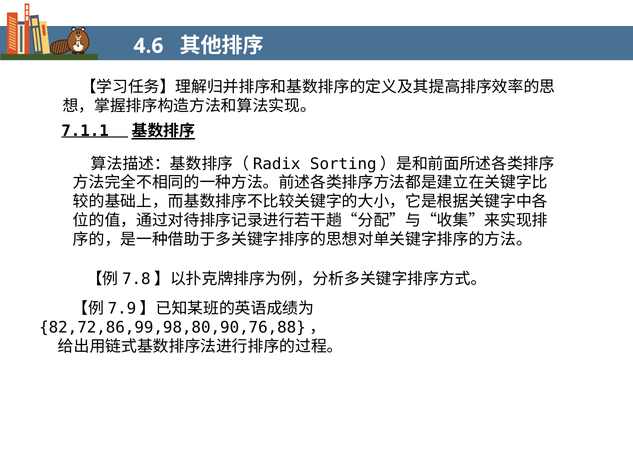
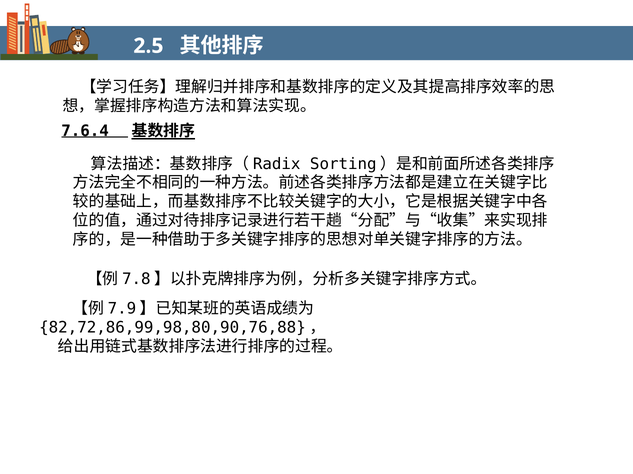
4.6: 4.6 -> 2.5
7.1.1: 7.1.1 -> 7.6.4
